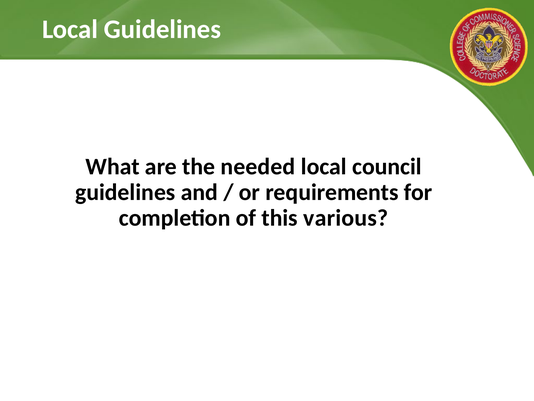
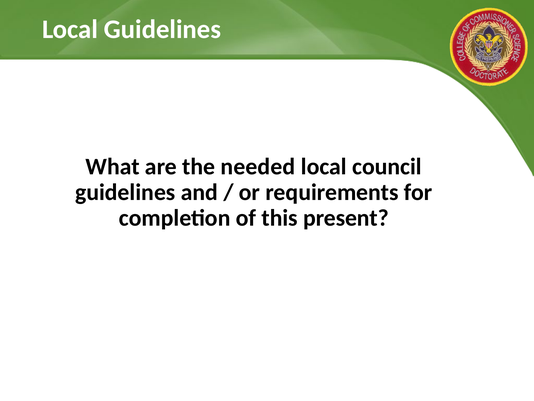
various: various -> present
